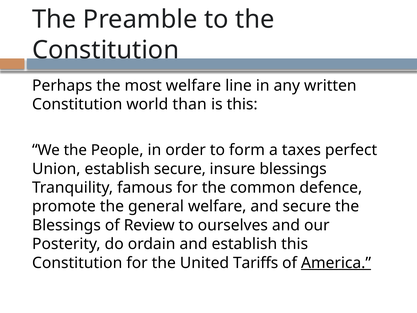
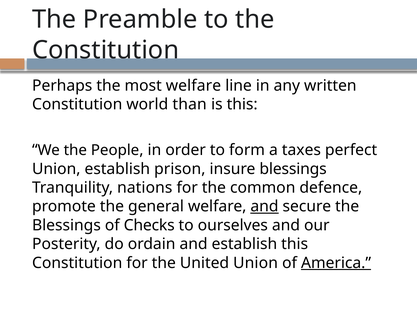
establish secure: secure -> prison
famous: famous -> nations
and at (265, 206) underline: none -> present
Review: Review -> Checks
United Tariffs: Tariffs -> Union
